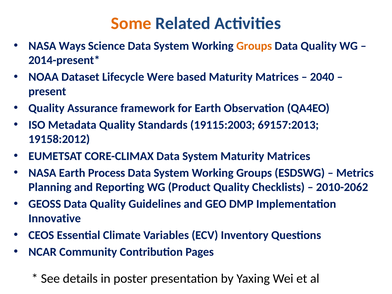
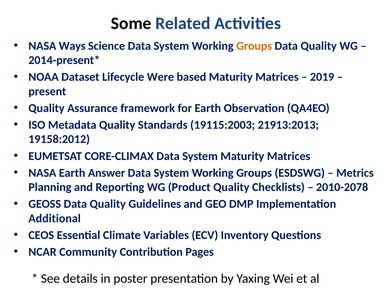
Some colour: orange -> black
2040: 2040 -> 2019
69157:2013: 69157:2013 -> 21913:2013
Process: Process -> Answer
2010-2062: 2010-2062 -> 2010-2078
Innovative: Innovative -> Additional
